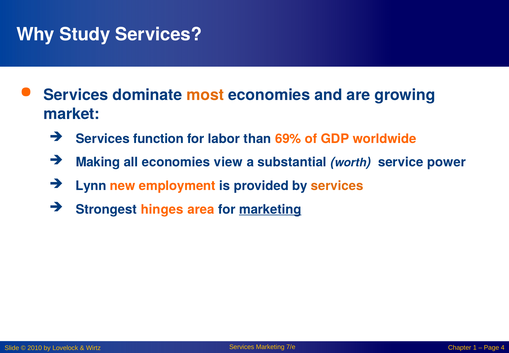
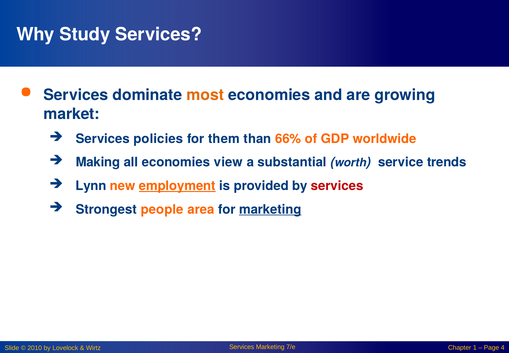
function: function -> policies
labor: labor -> them
69%: 69% -> 66%
power: power -> trends
employment underline: none -> present
services at (337, 186) colour: orange -> red
hinges: hinges -> people
